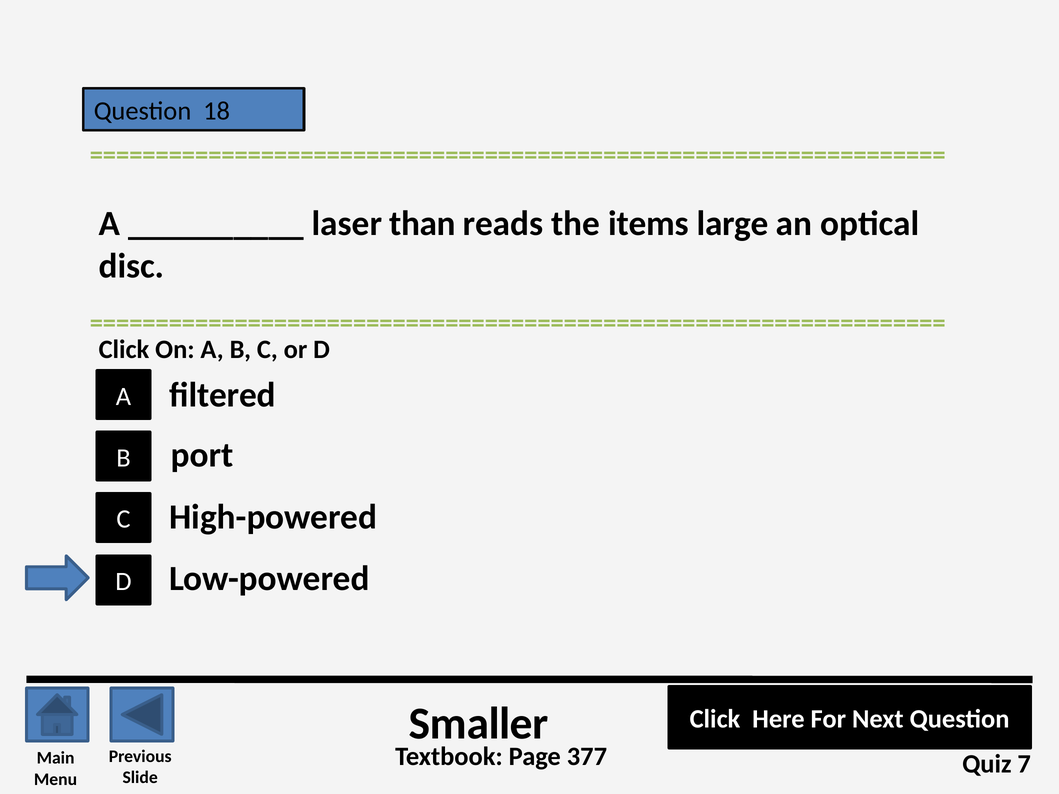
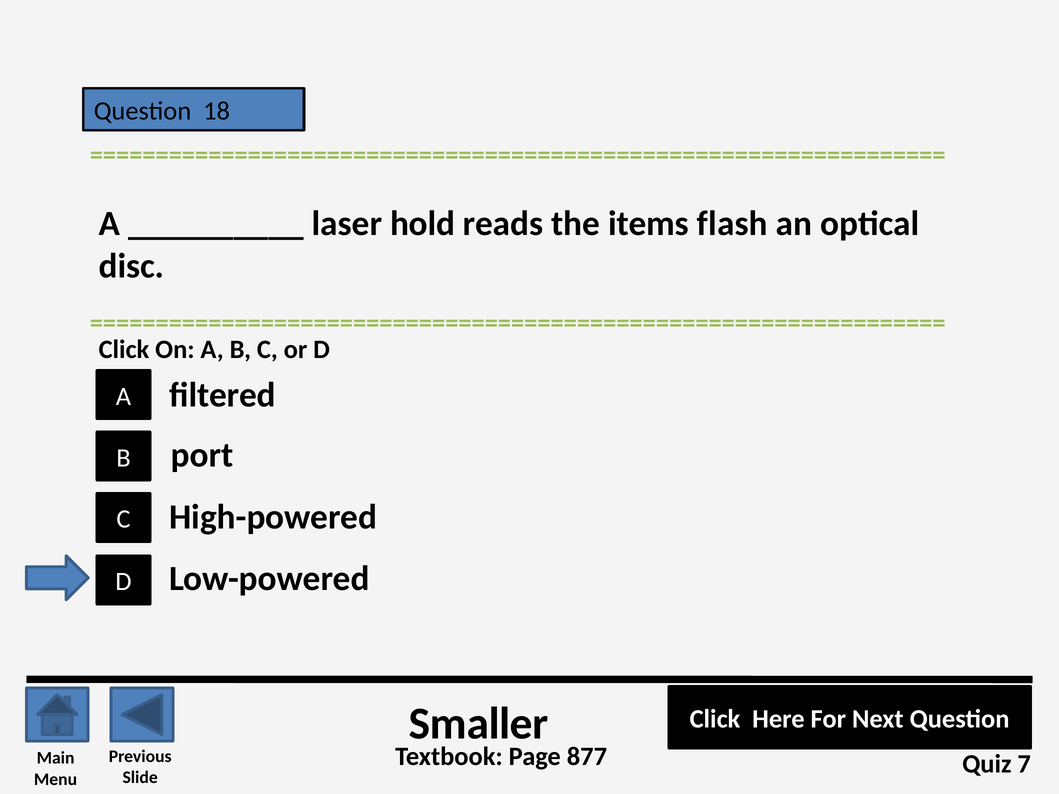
than: than -> hold
large: large -> flash
377: 377 -> 877
